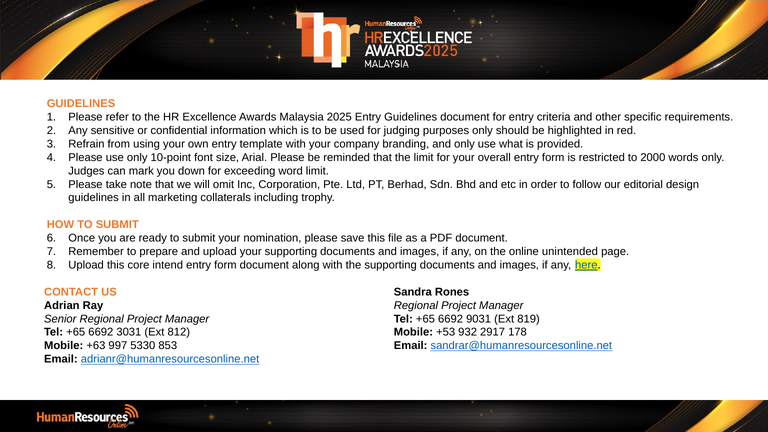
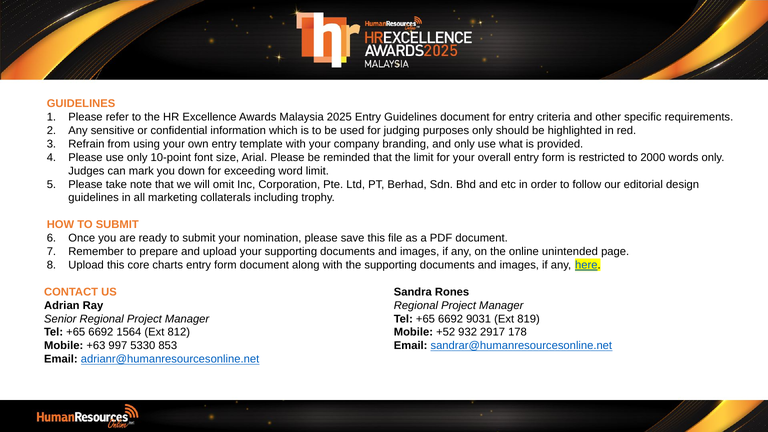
intend: intend -> charts
3031: 3031 -> 1564
+53: +53 -> +52
